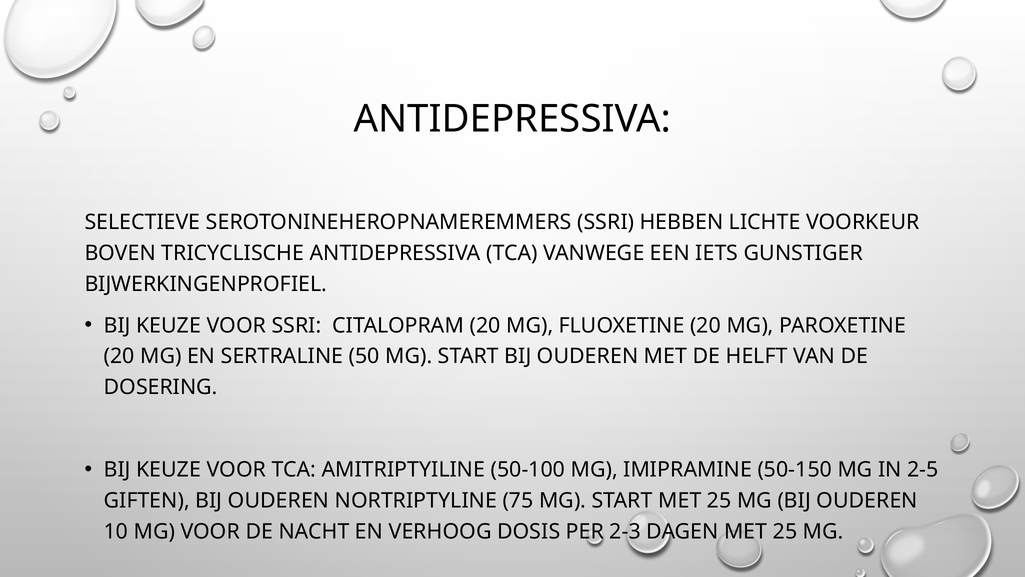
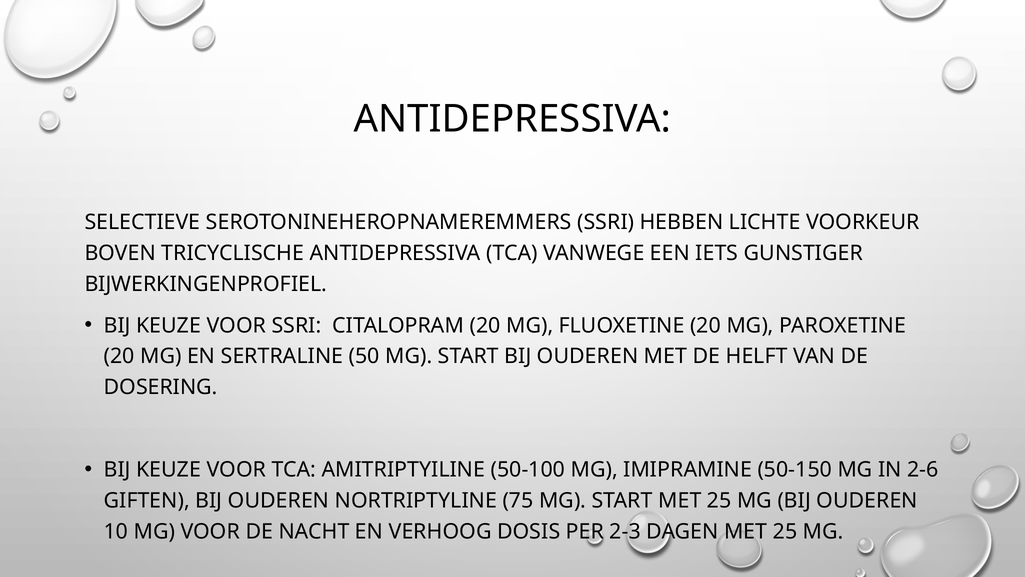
2-5: 2-5 -> 2-6
